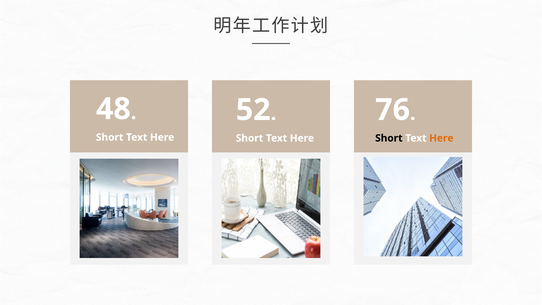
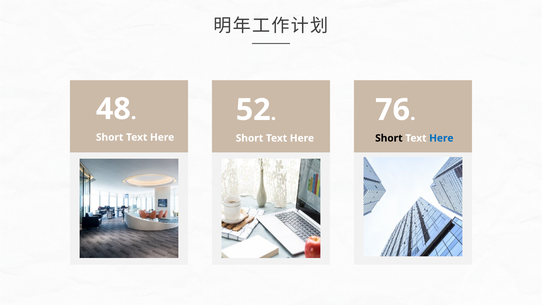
Here at (441, 138) colour: orange -> blue
